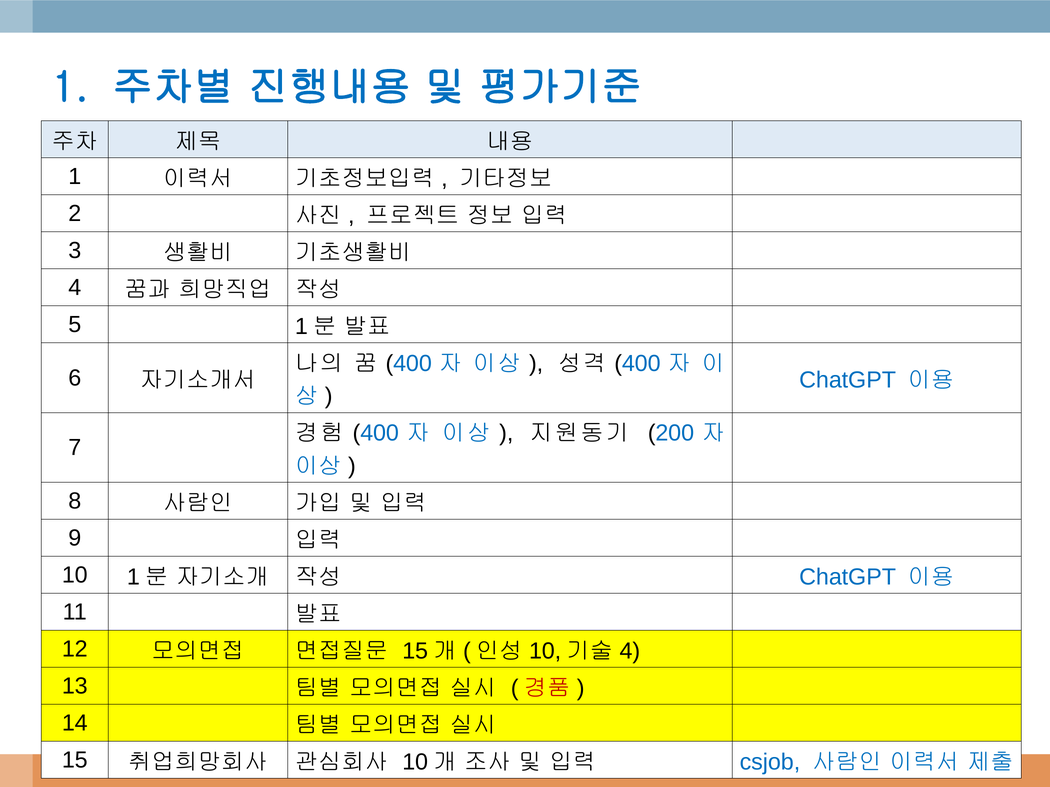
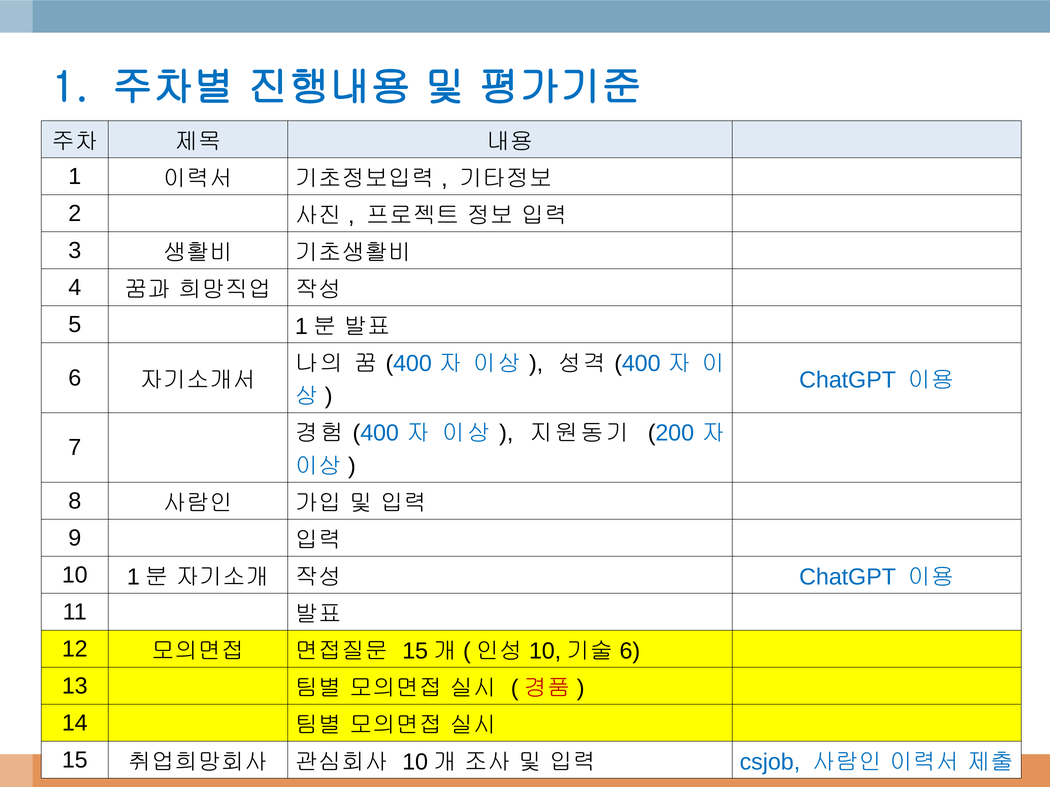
4 at (630, 651): 4 -> 6
